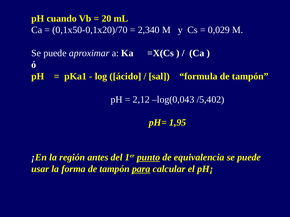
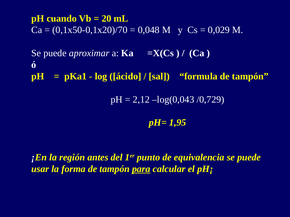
2,340: 2,340 -> 0,048
/5,402: /5,402 -> /0,729
punto underline: present -> none
